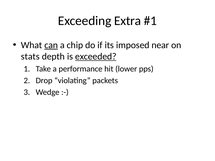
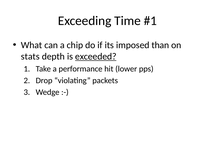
Extra: Extra -> Time
can underline: present -> none
near: near -> than
